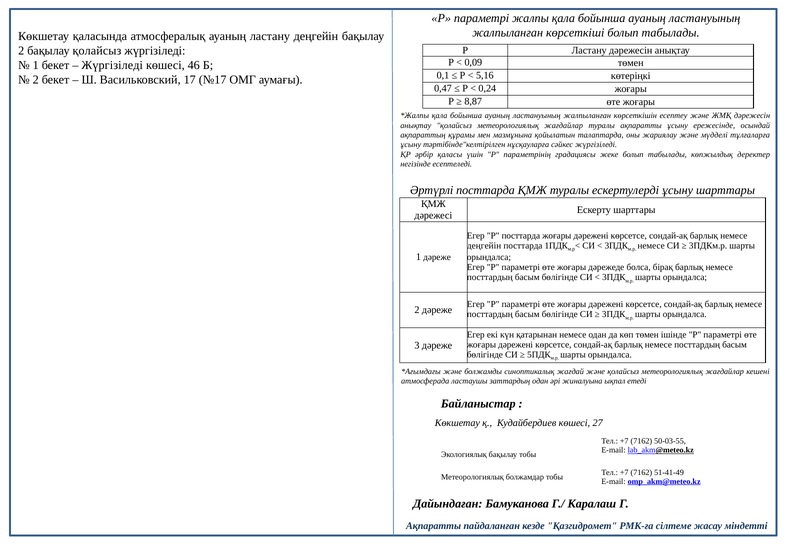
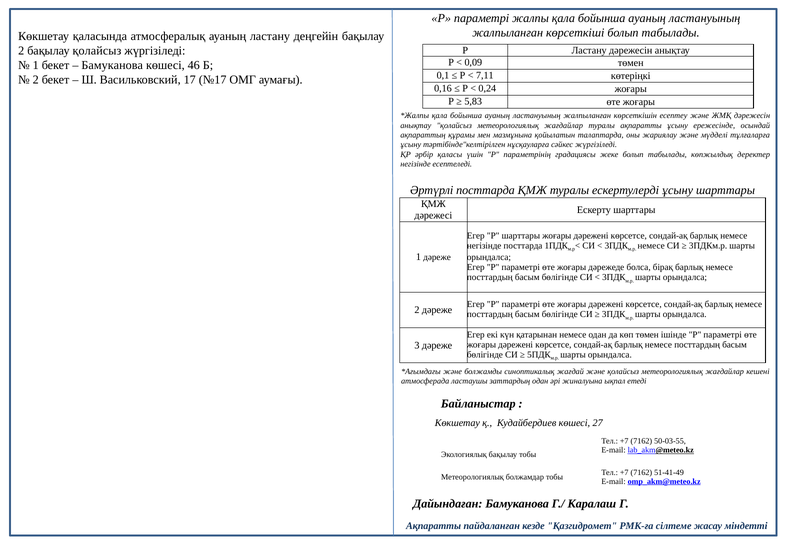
Жүргізіледі at (112, 65): Жүргізіледі -> Бамуканова
5,16: 5,16 -> 7,11
0,47: 0,47 -> 0,16
8,87: 8,87 -> 5,83
Р посттарда: посттарда -> шарттары
деңгейін at (484, 246): деңгейін -> негізінде
